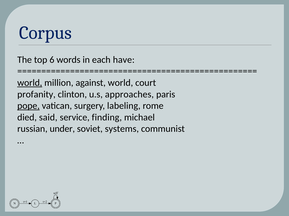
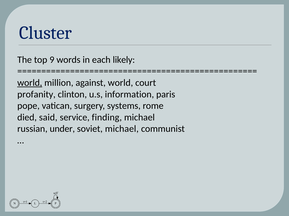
Corpus: Corpus -> Cluster
6: 6 -> 9
have: have -> likely
approaches: approaches -> information
pope underline: present -> none
labeling: labeling -> systems
soviet systems: systems -> michael
